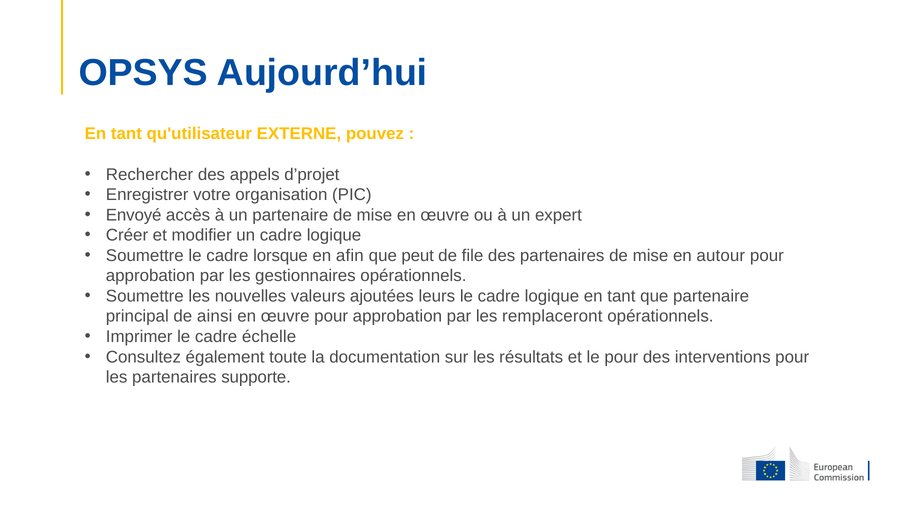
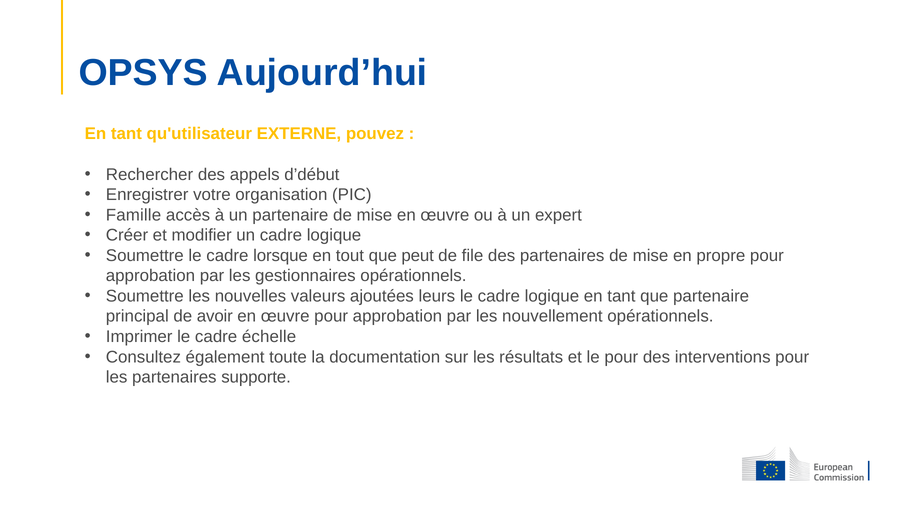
d’projet: d’projet -> d’début
Envoyé: Envoyé -> Famille
afin: afin -> tout
autour: autour -> propre
ainsi: ainsi -> avoir
remplaceront: remplaceront -> nouvellement
